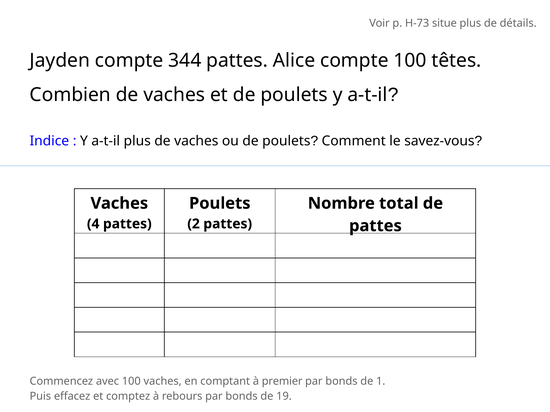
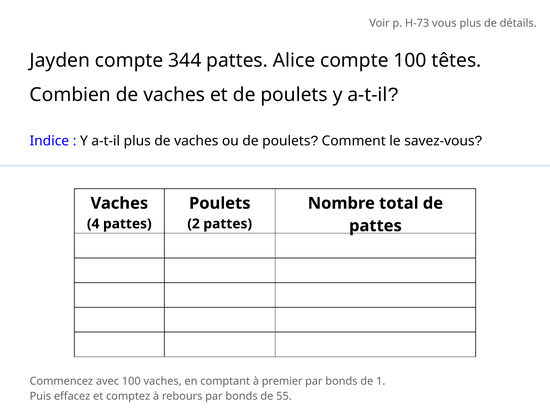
situe: situe -> vous
19: 19 -> 55
